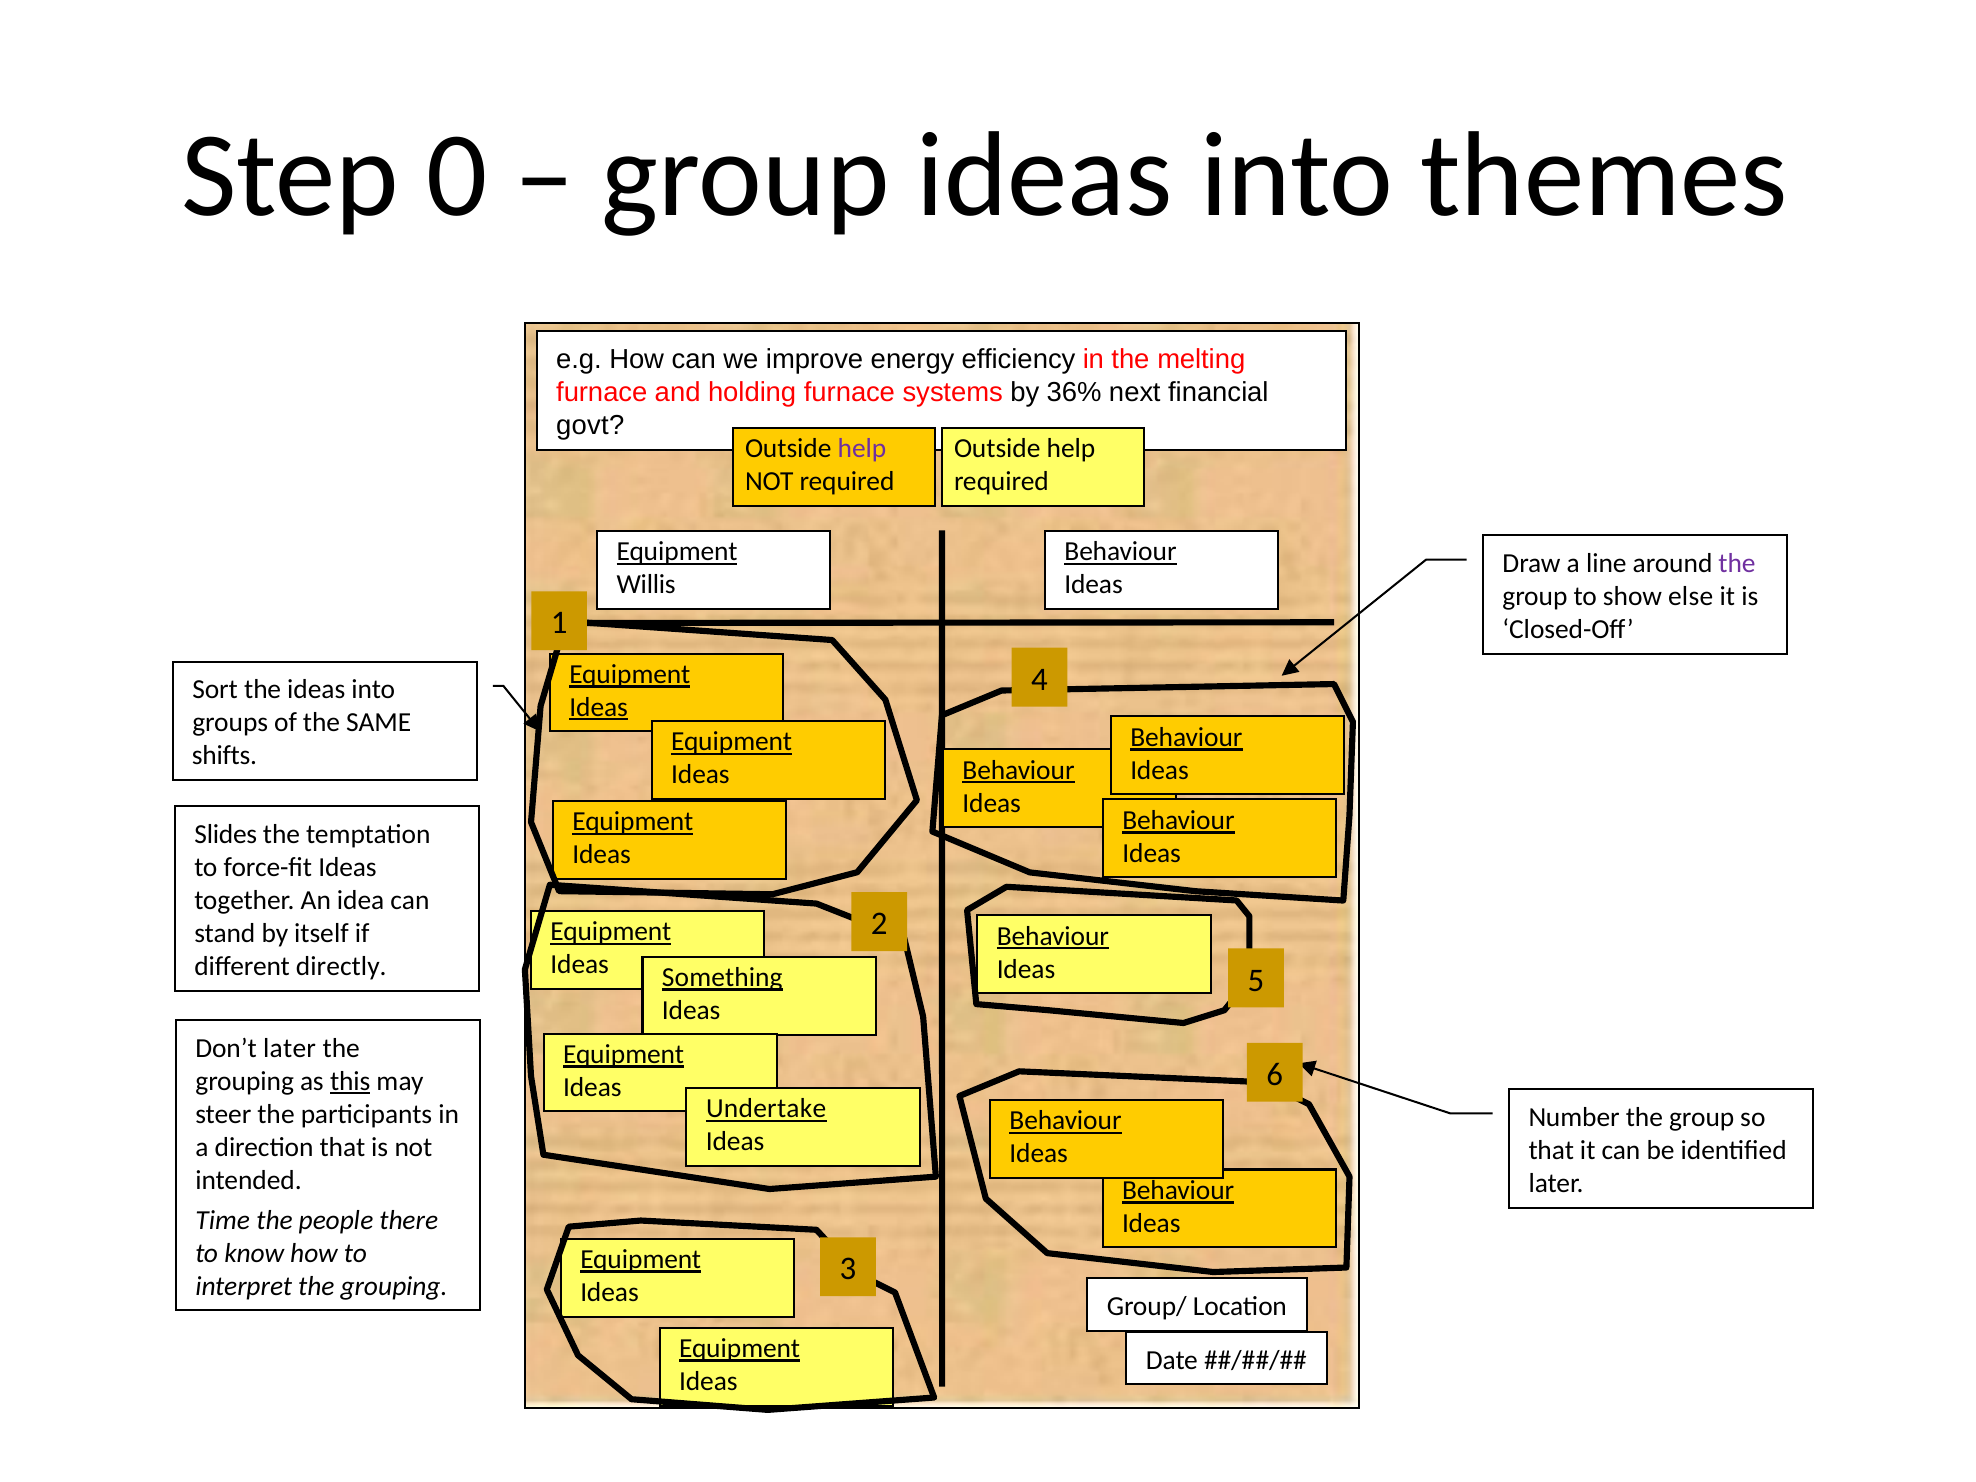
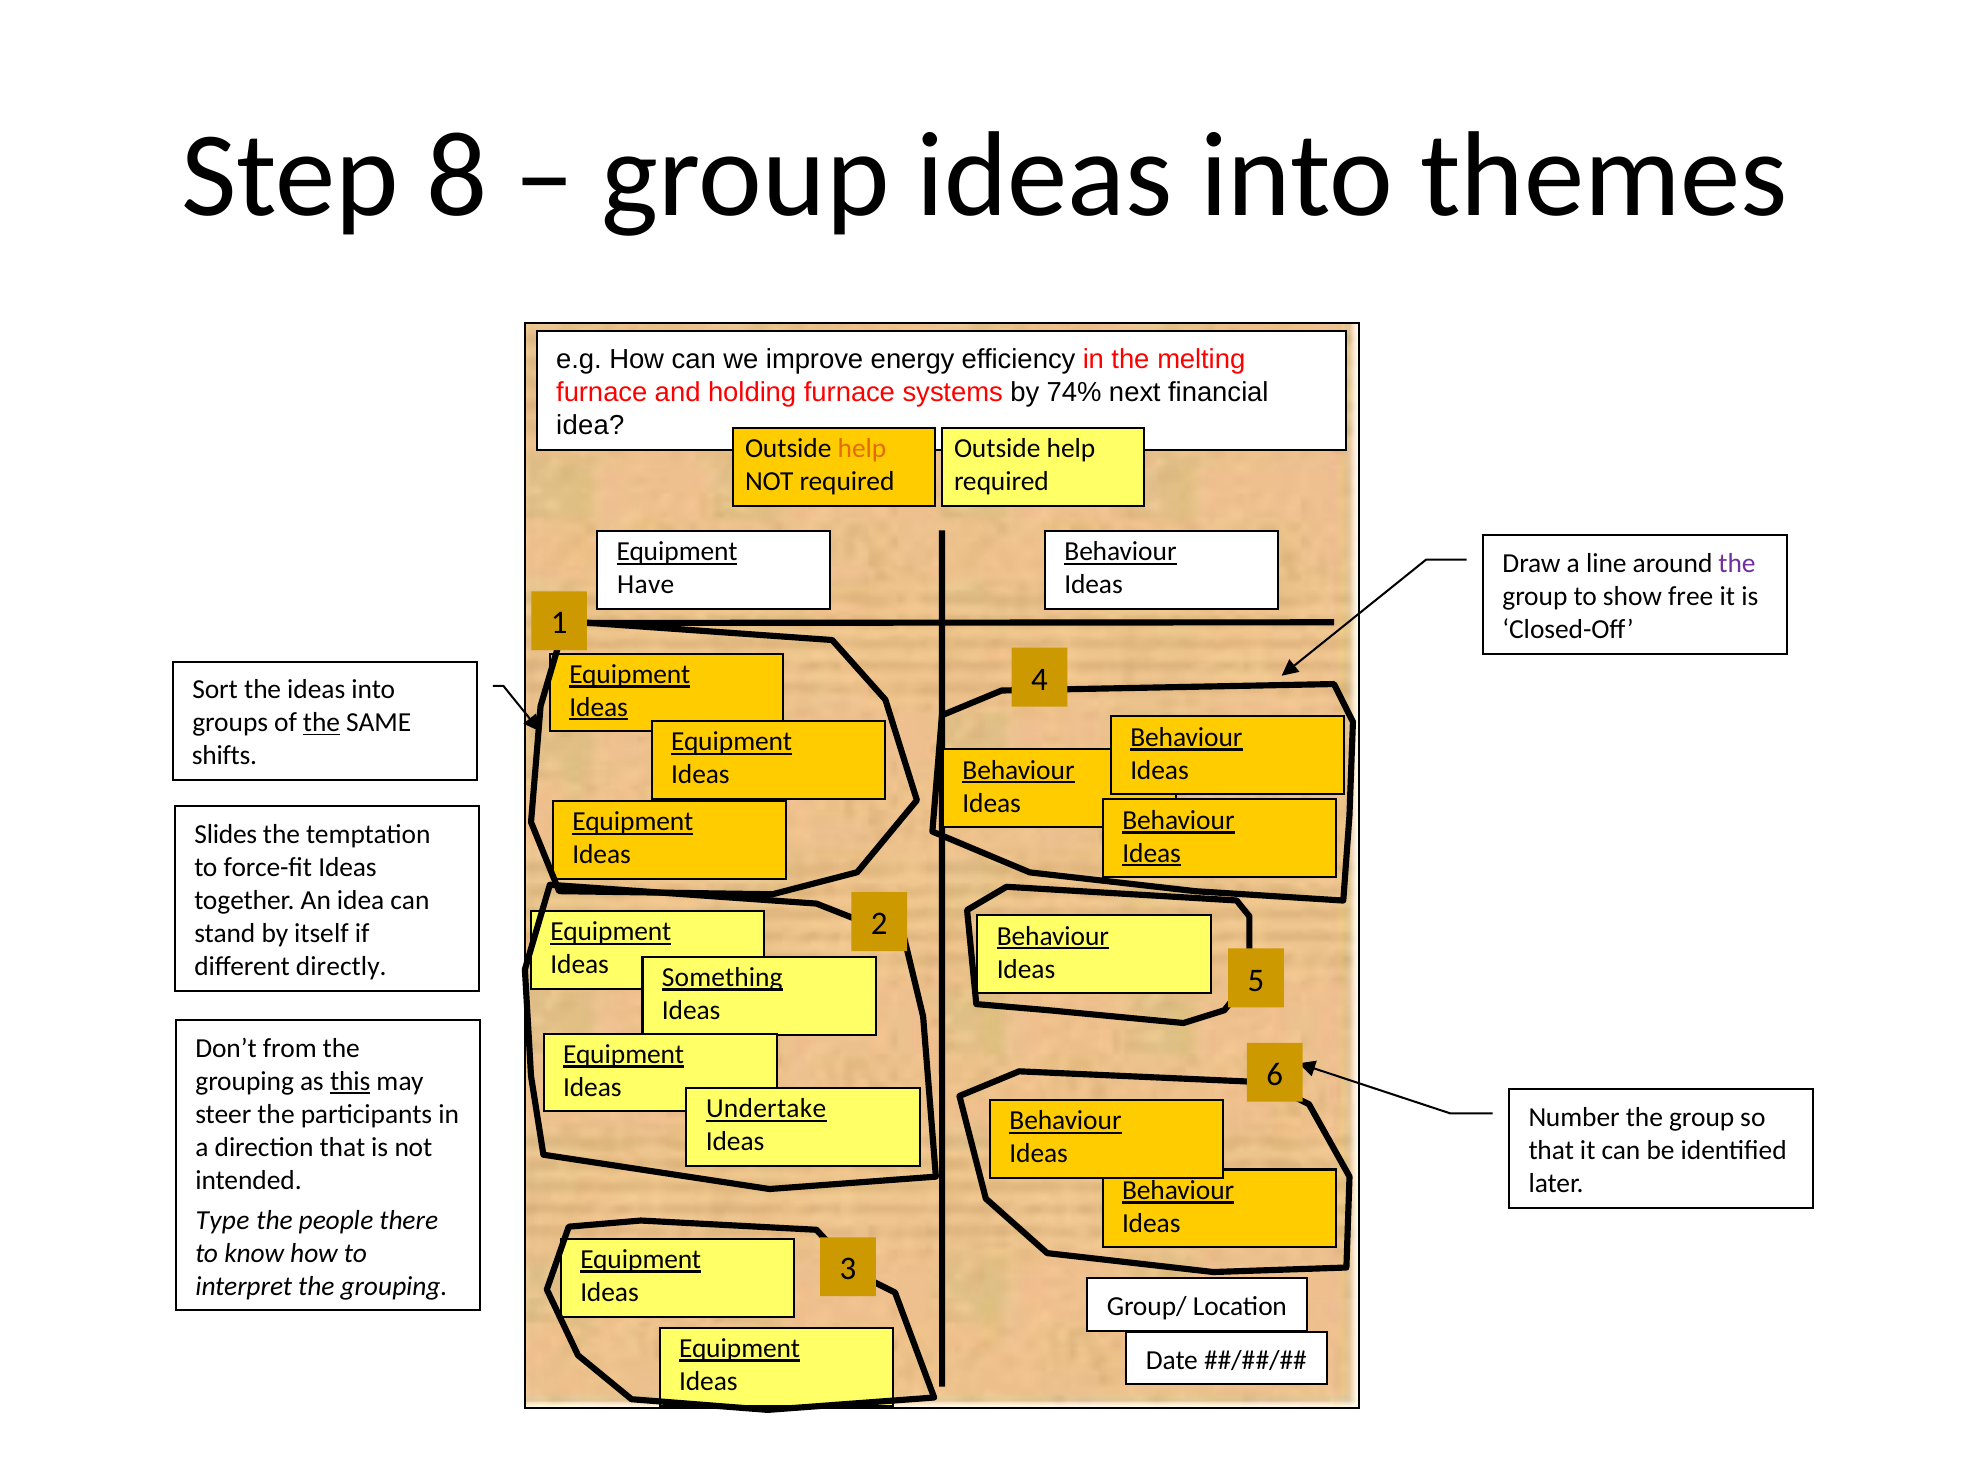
0: 0 -> 8
36%: 36% -> 74%
govt at (590, 425): govt -> idea
help at (862, 449) colour: purple -> orange
Willis: Willis -> Have
else: else -> free
the at (322, 723) underline: none -> present
Ideas at (1152, 853) underline: none -> present
Don’t later: later -> from
Time: Time -> Type
